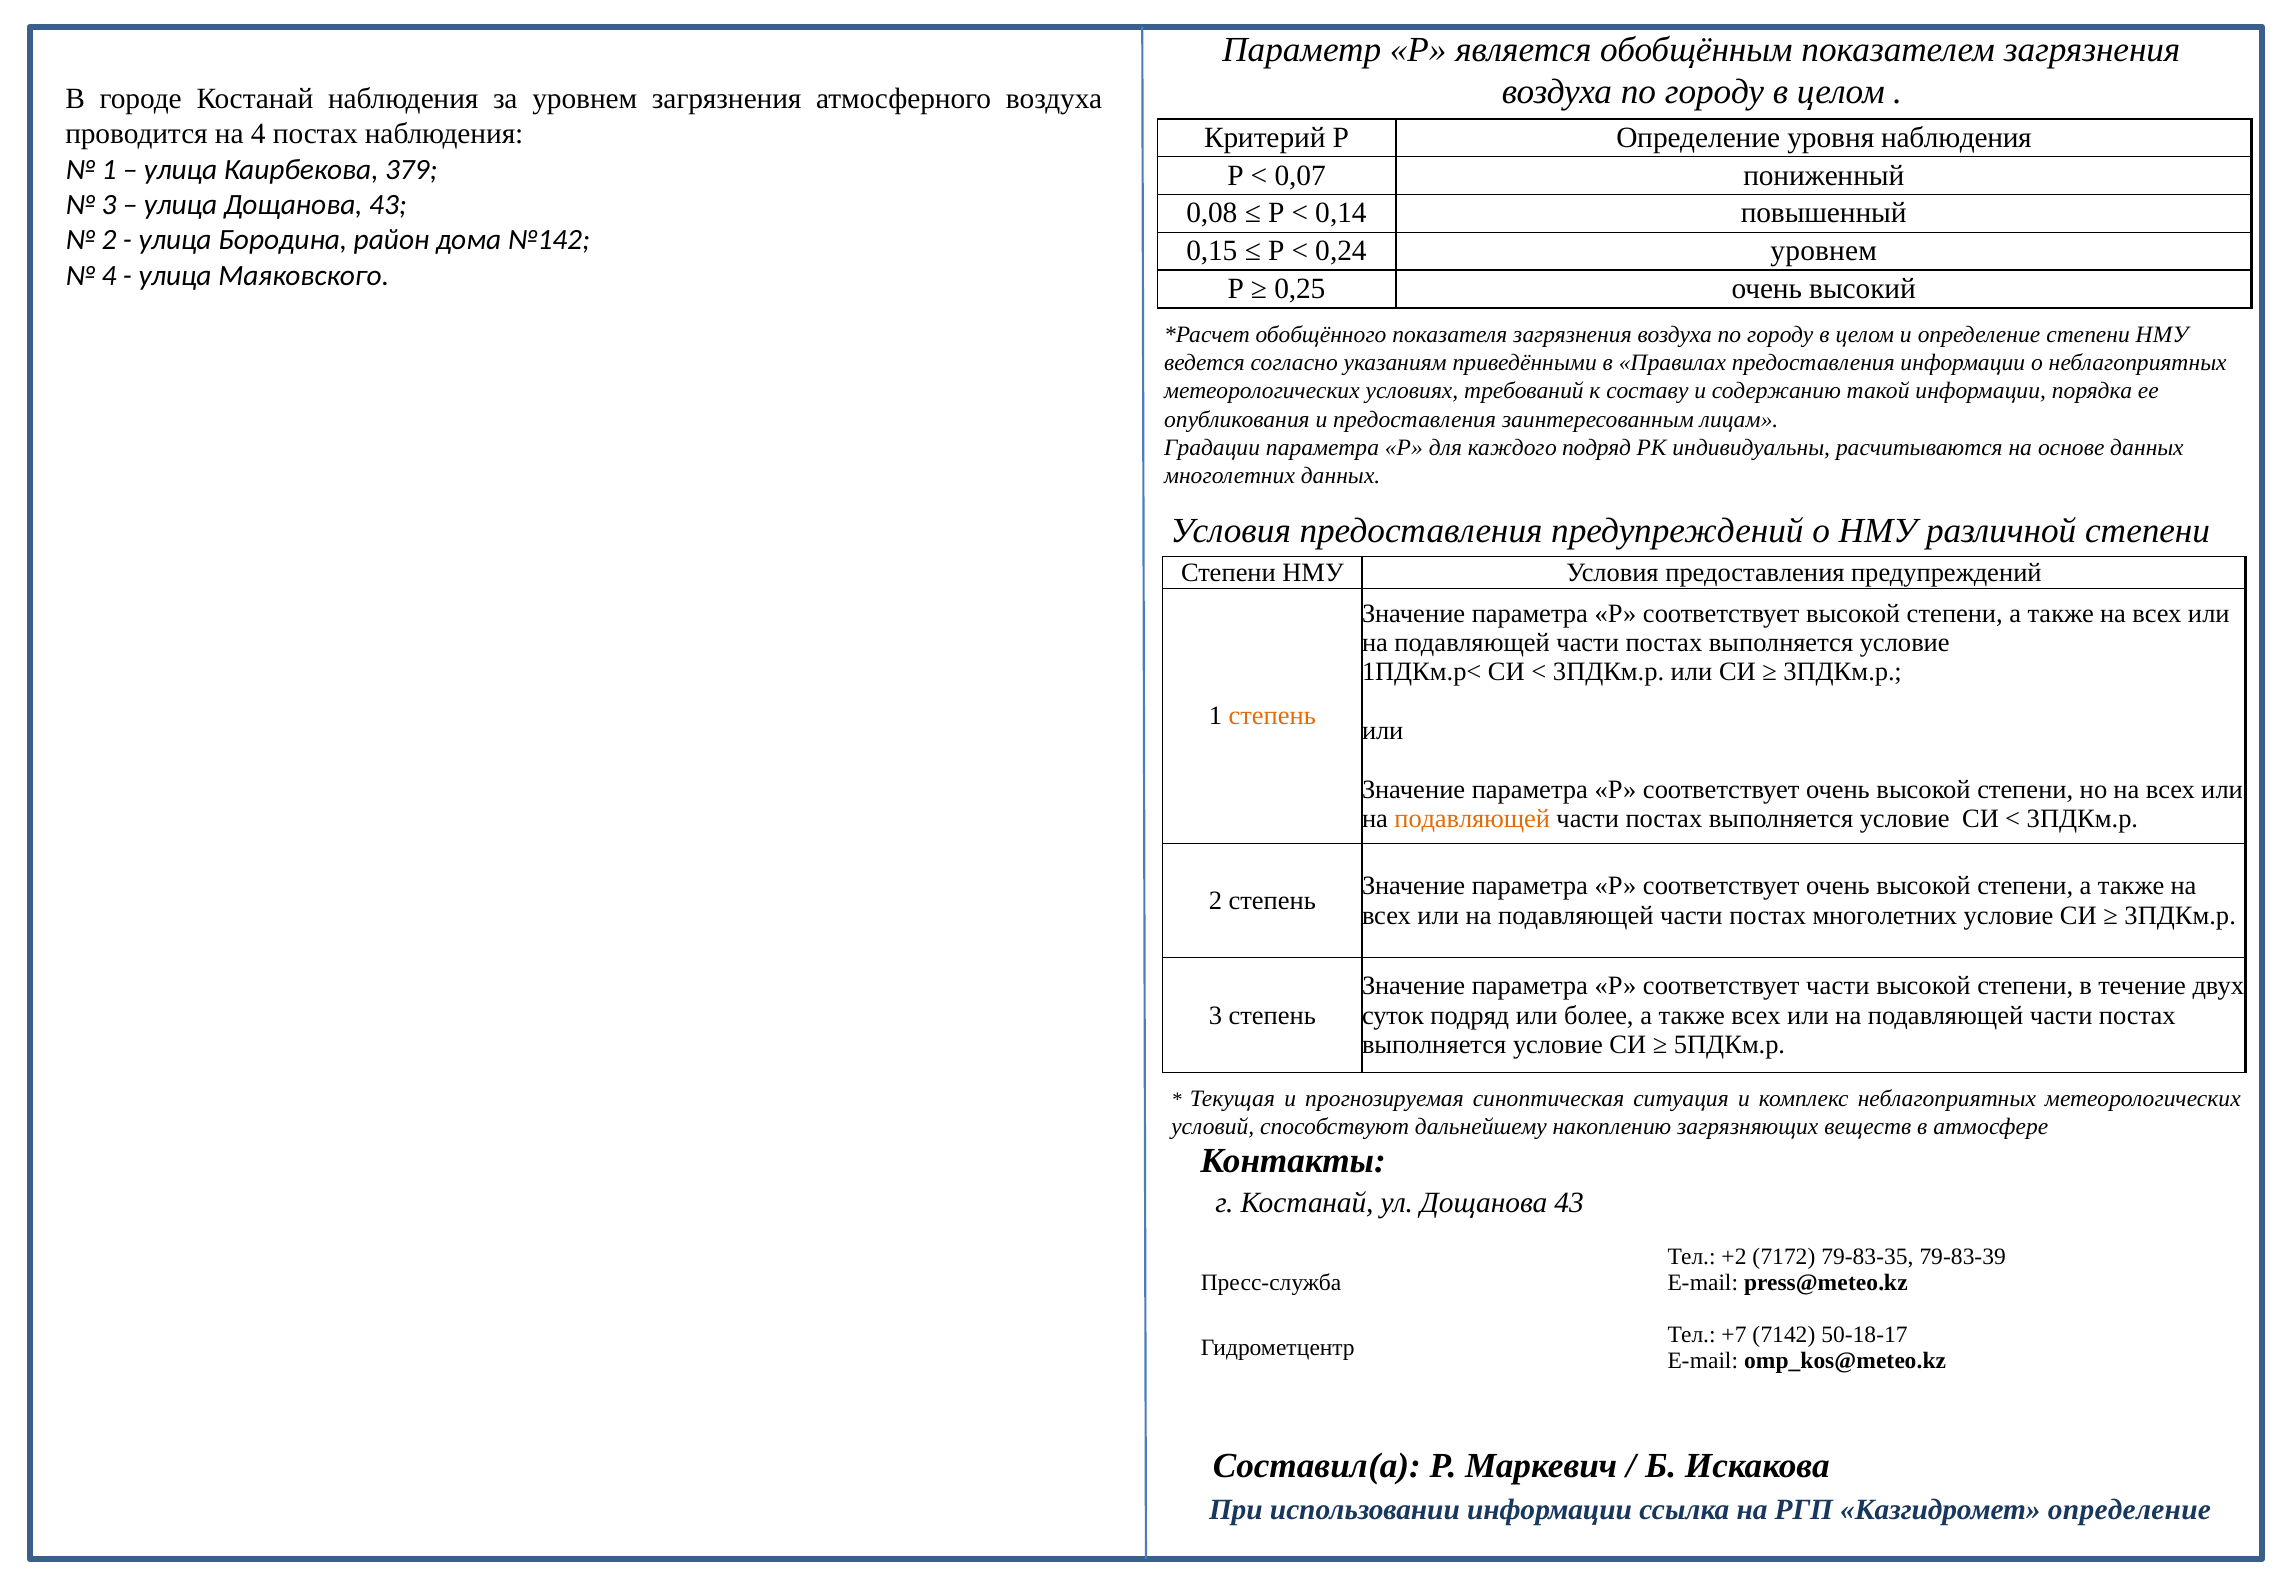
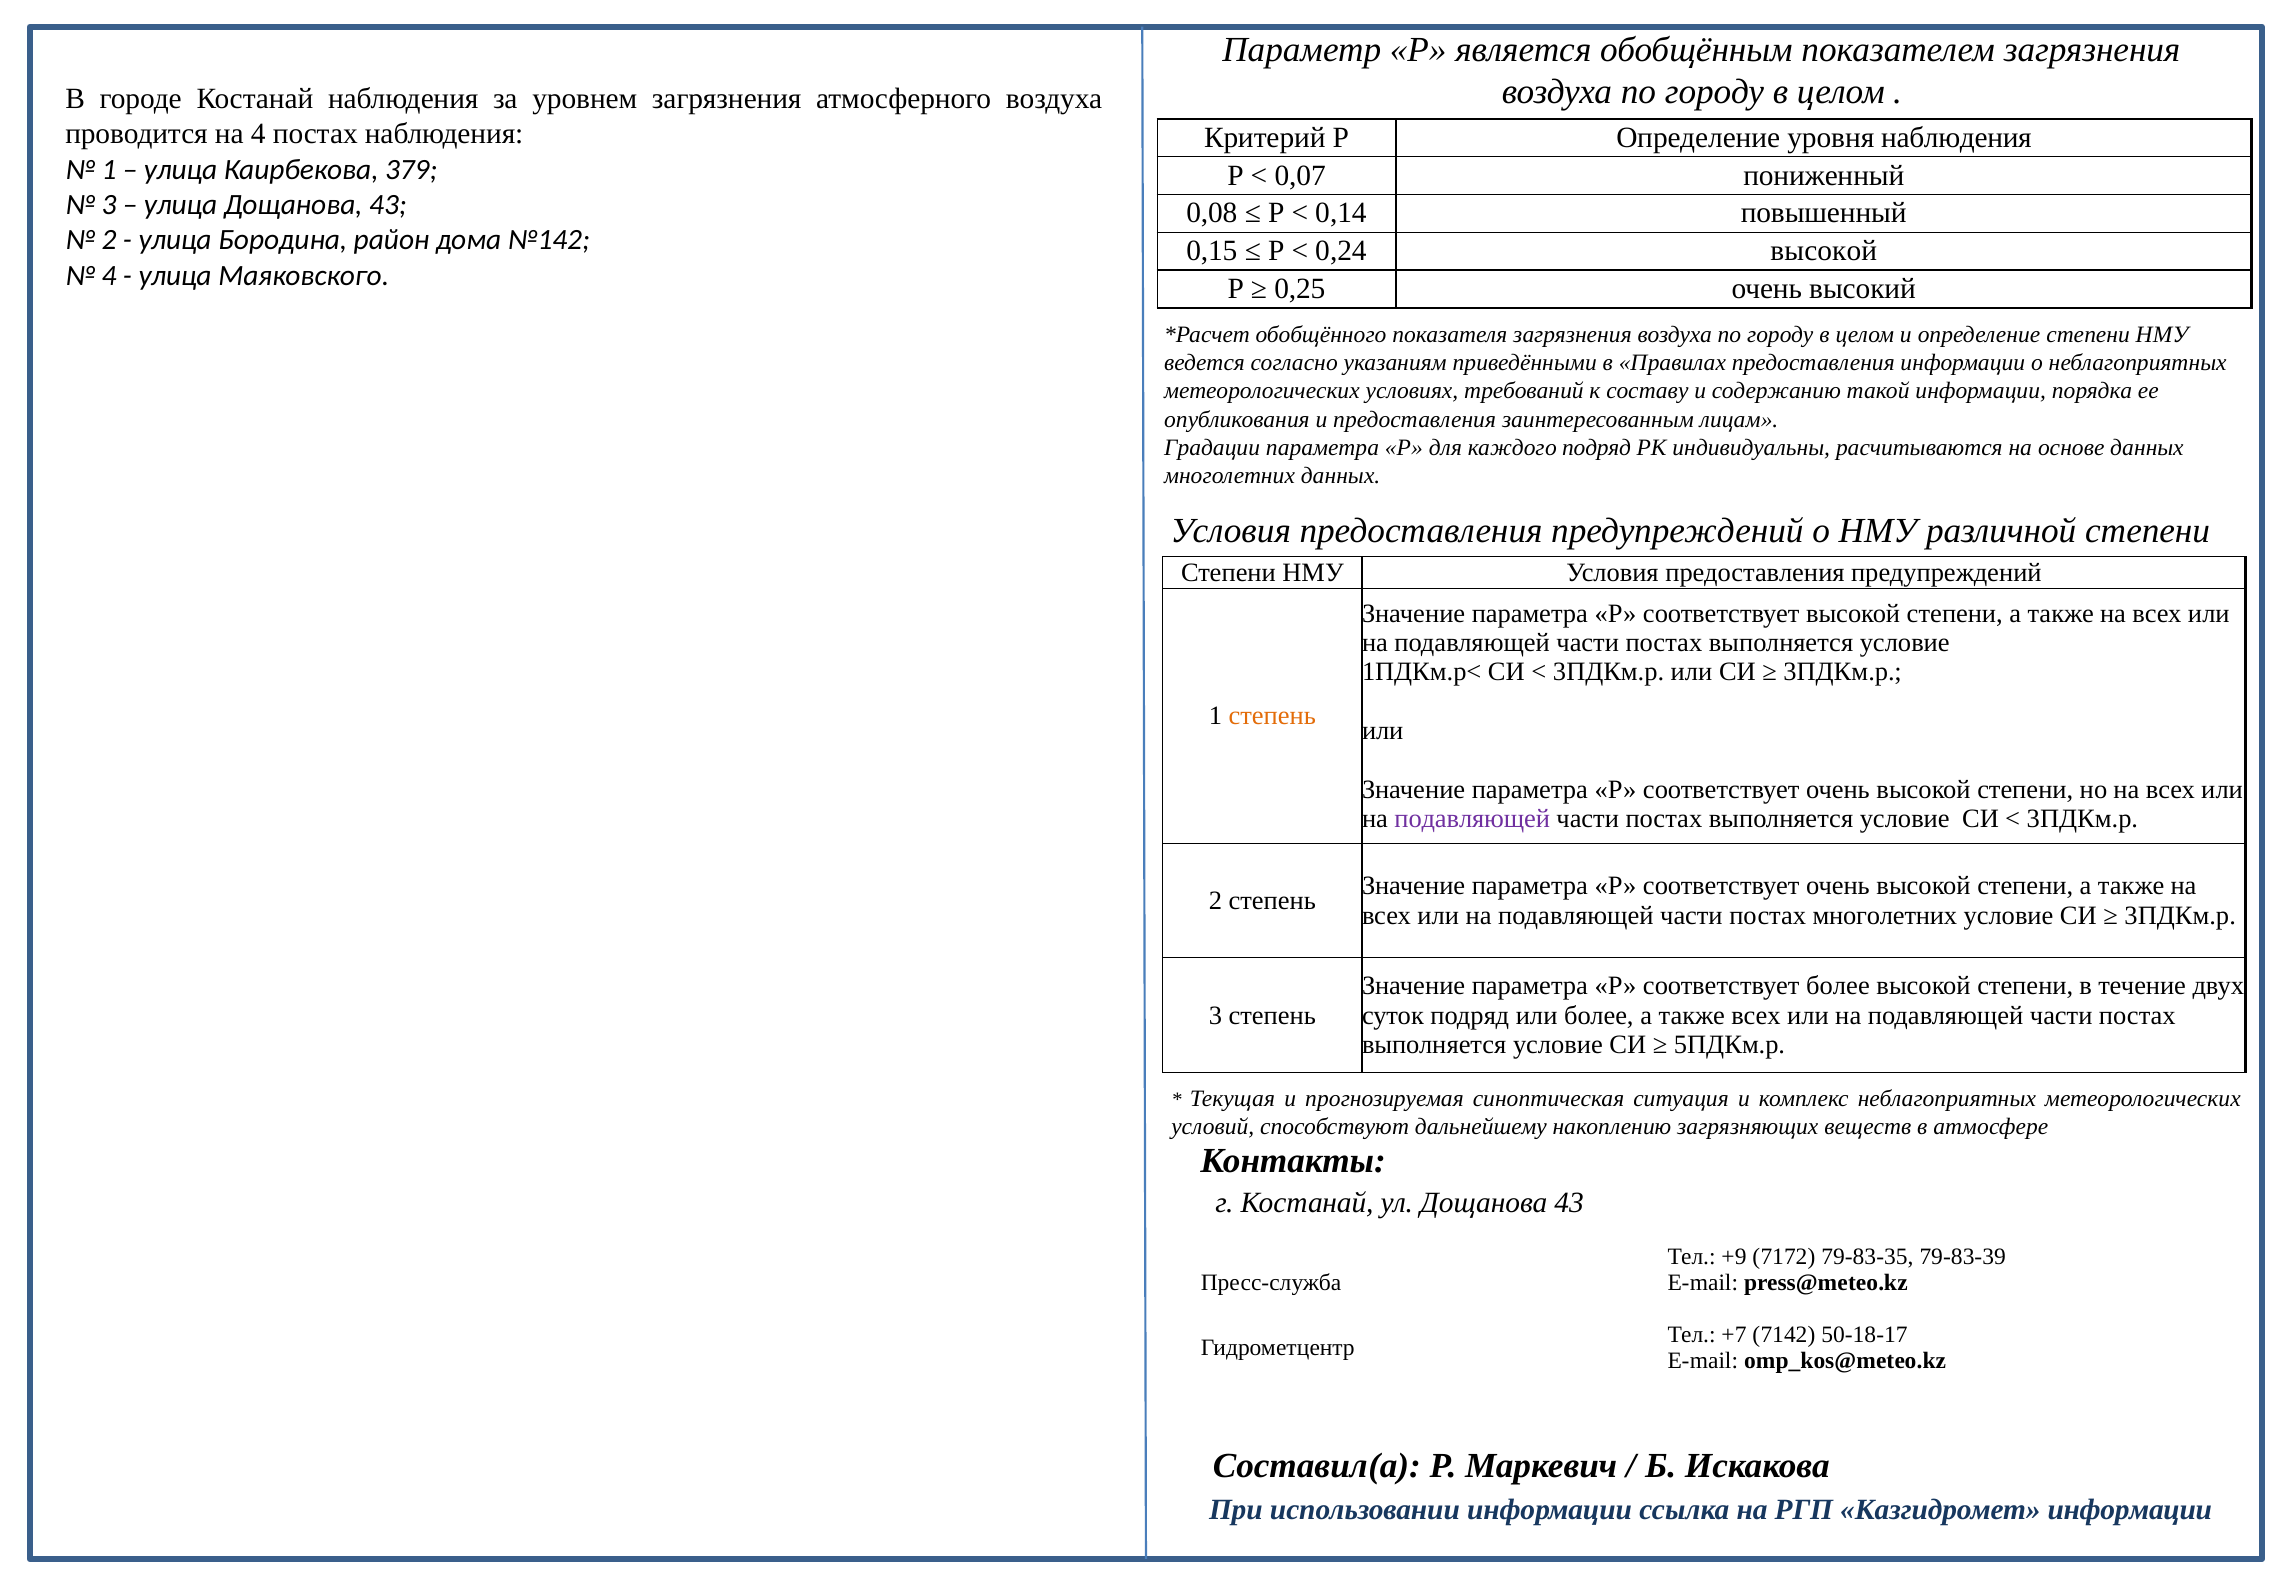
0,24 уровнем: уровнем -> высокой
подавляющей at (1472, 819) colour: orange -> purple
соответствует части: части -> более
+2: +2 -> +9
Казгидромет определение: определение -> информации
